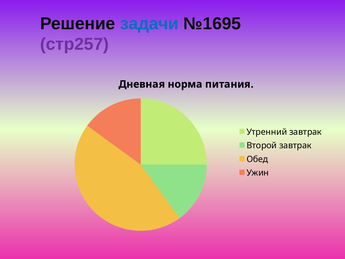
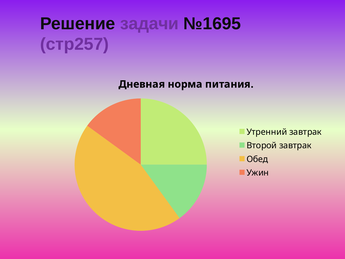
задачи colour: blue -> purple
